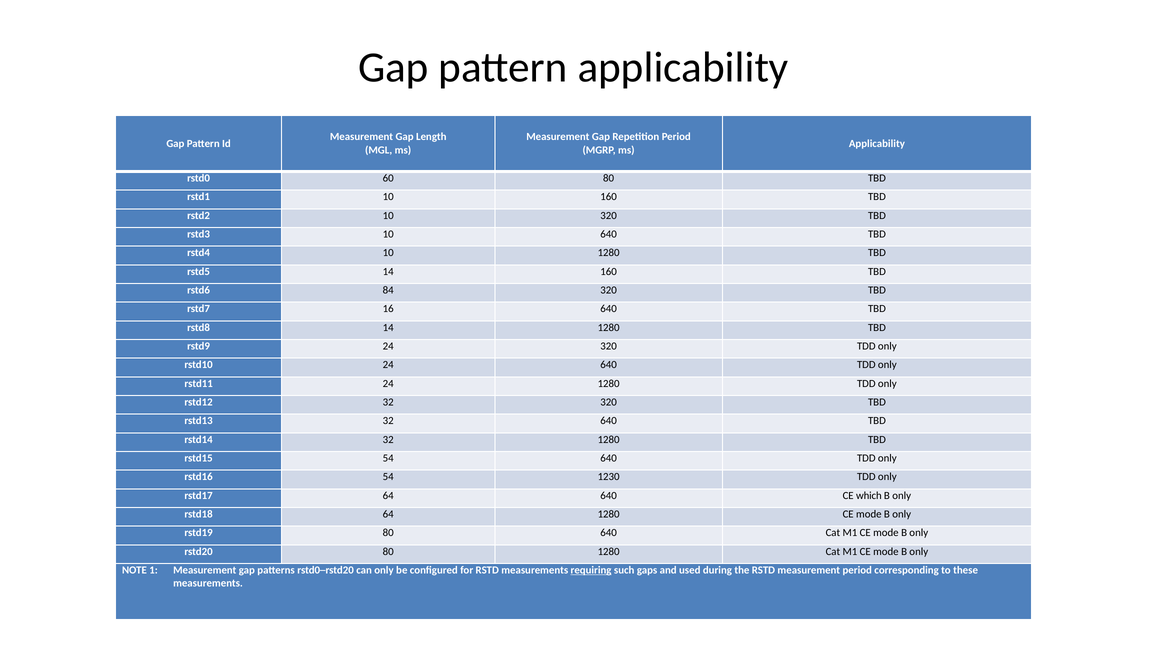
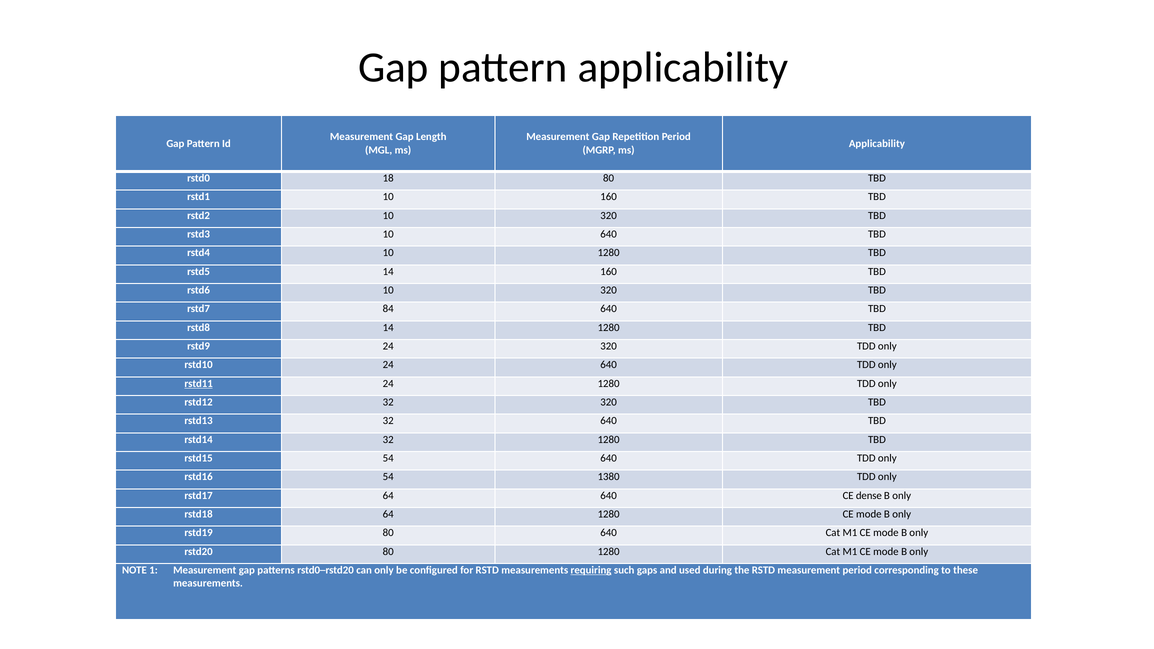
60: 60 -> 18
rstd6 84: 84 -> 10
16: 16 -> 84
rstd11 underline: none -> present
1230: 1230 -> 1380
which: which -> dense
